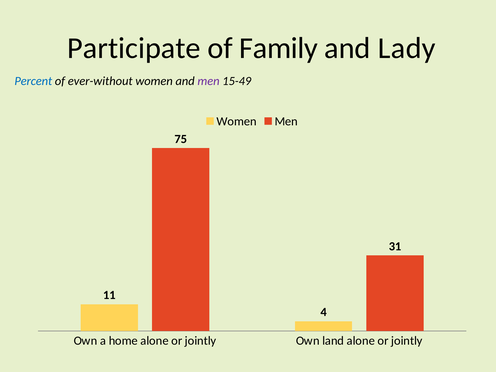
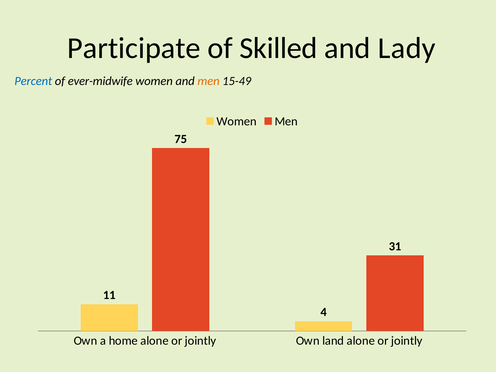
Family: Family -> Skilled
ever-without: ever-without -> ever-midwife
men at (209, 81) colour: purple -> orange
